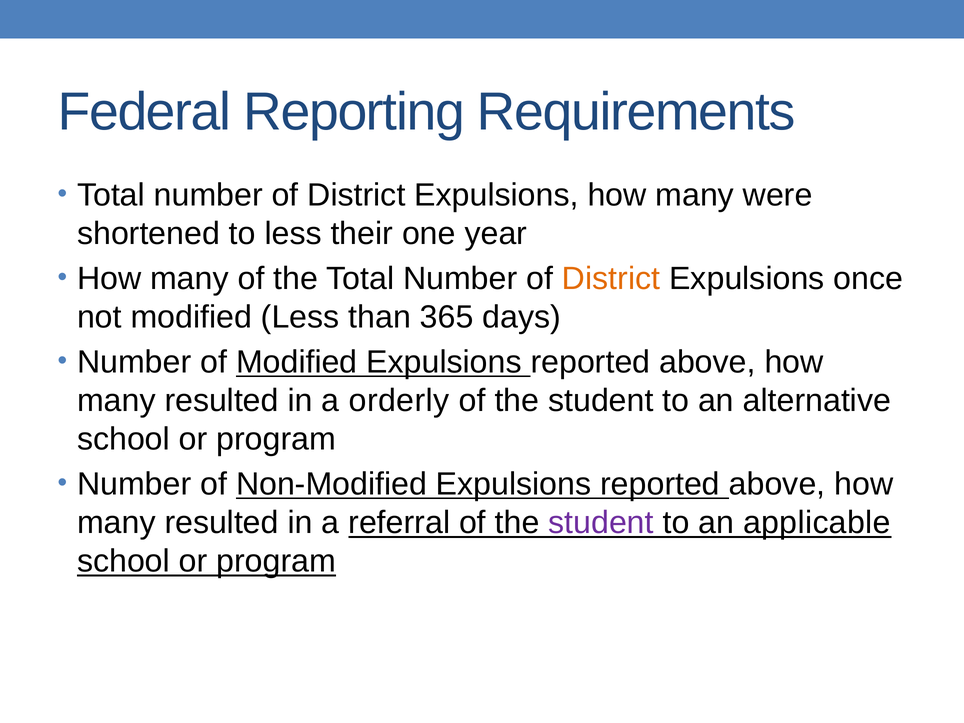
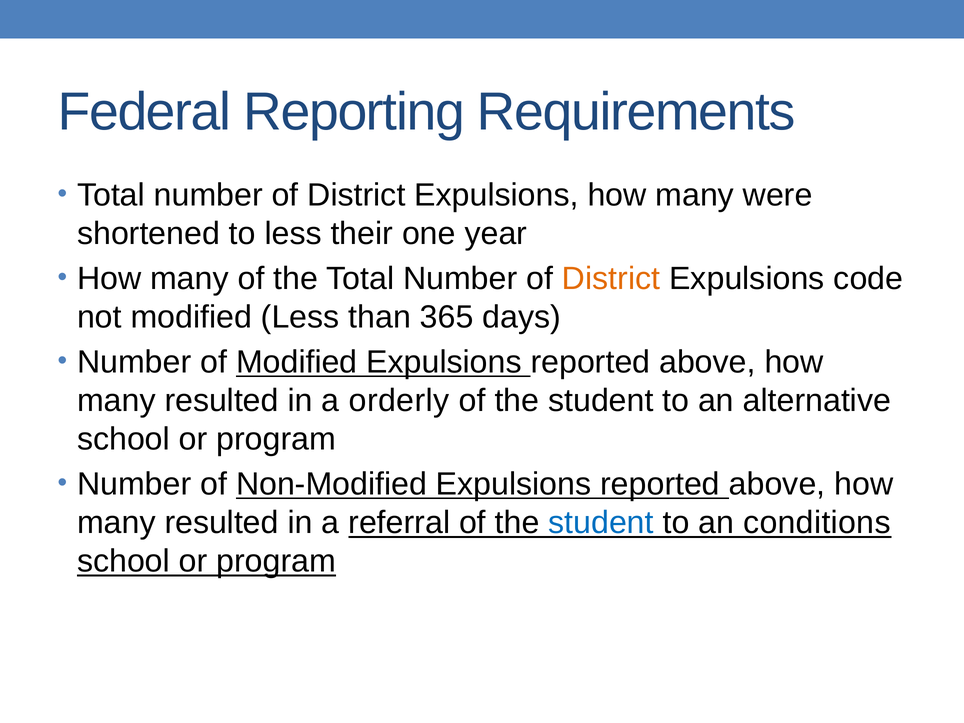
once: once -> code
student at (601, 523) colour: purple -> blue
applicable: applicable -> conditions
